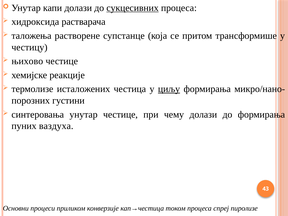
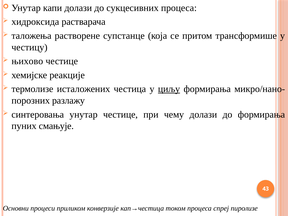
сукцесивних underline: present -> none
густини: густини -> разлажу
ваздуха: ваздуха -> смањује
